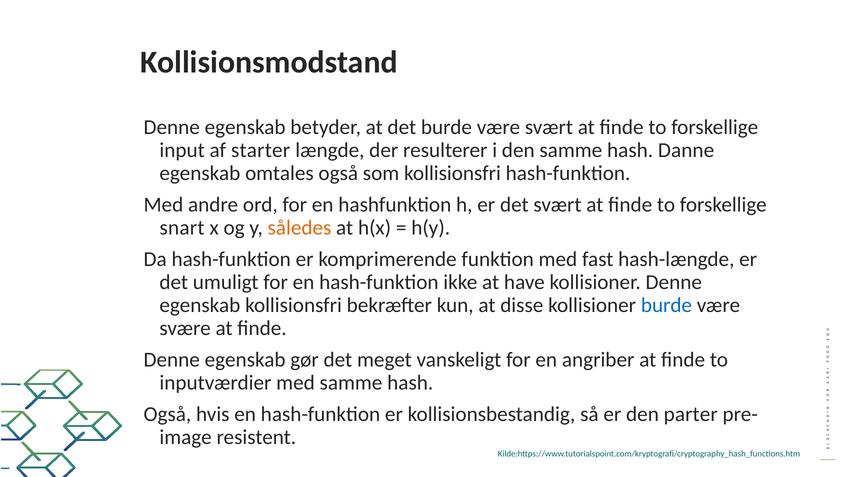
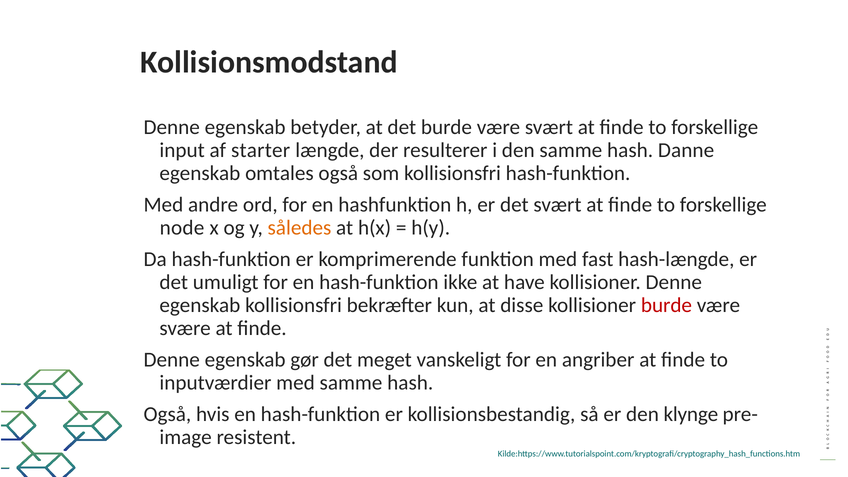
snart: snart -> node
burde at (666, 305) colour: blue -> red
parter: parter -> klynge
